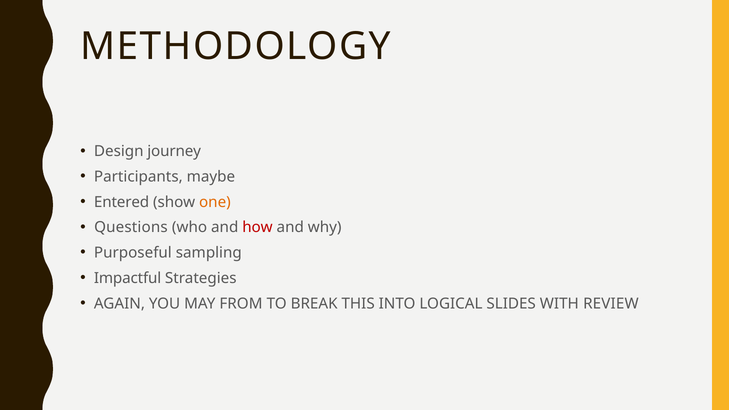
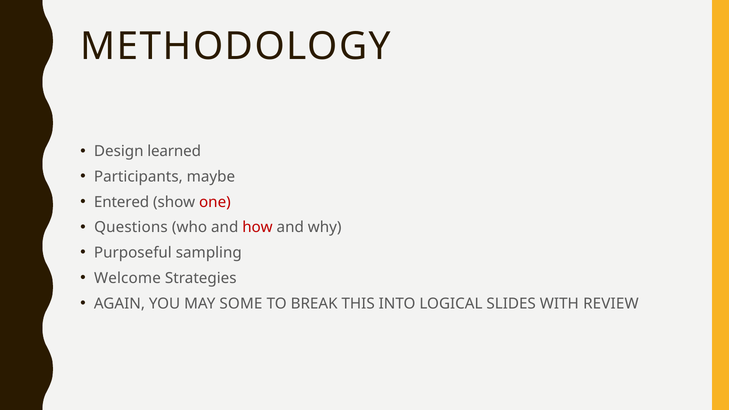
journey: journey -> learned
one colour: orange -> red
Impactful: Impactful -> Welcome
FROM: FROM -> SOME
